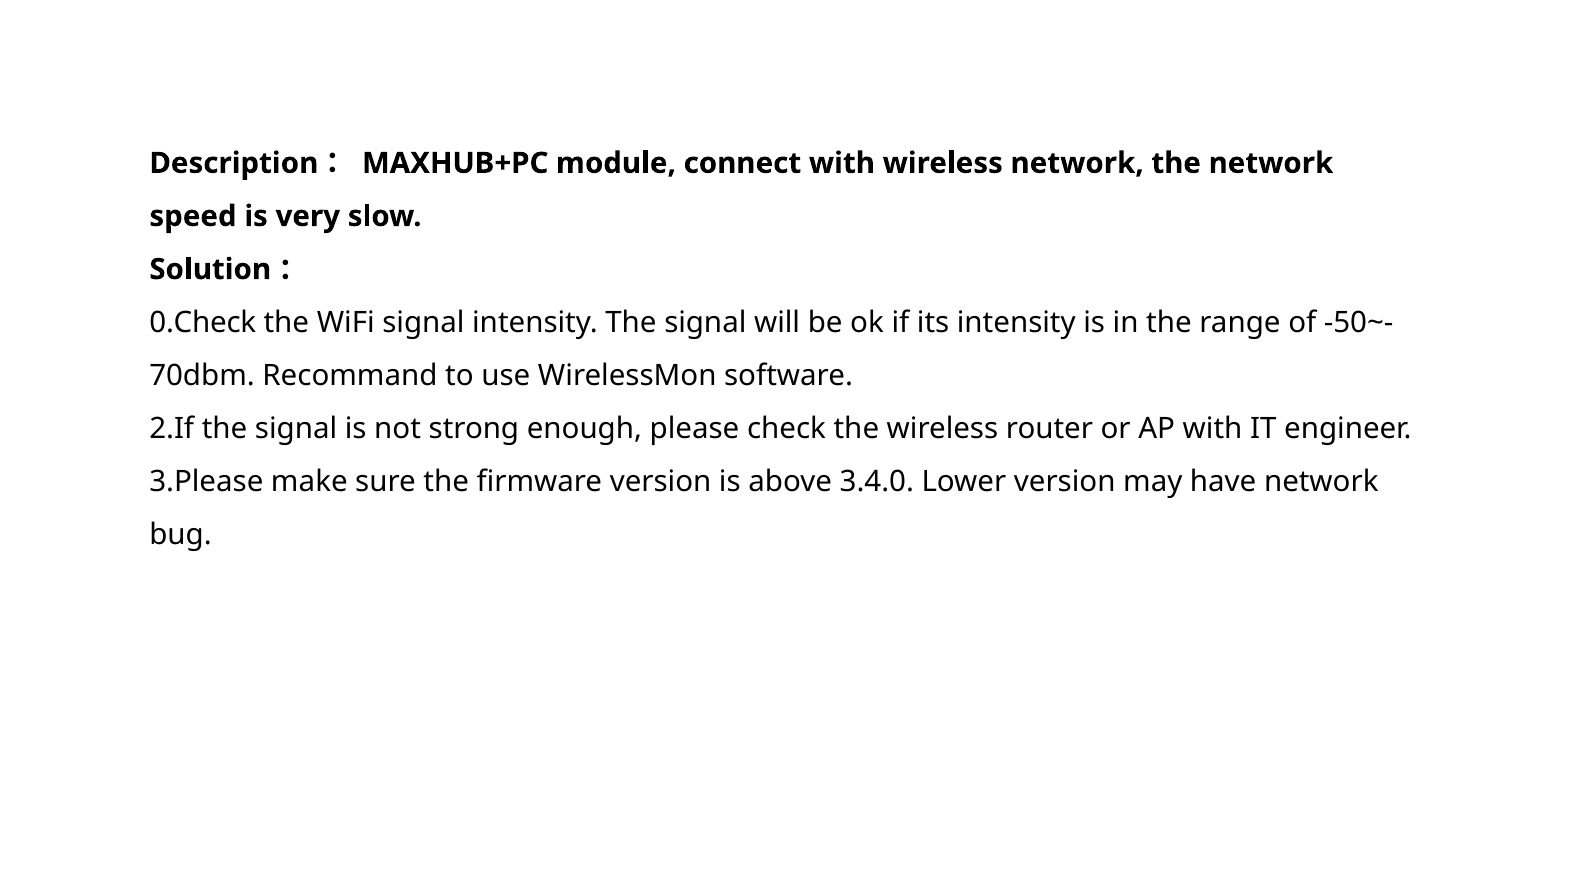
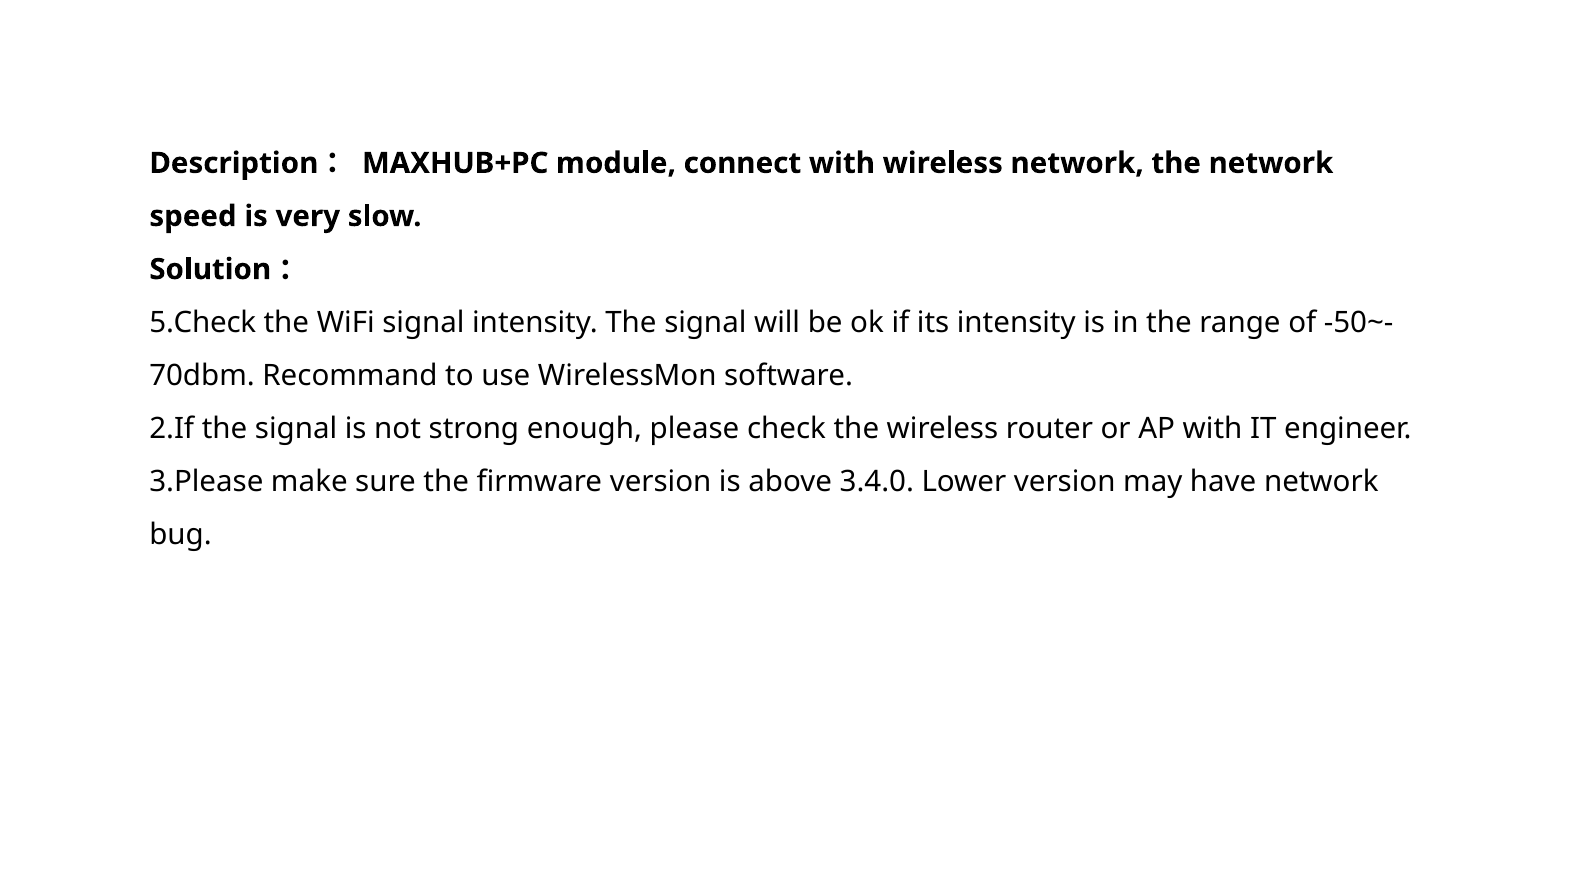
0.Check: 0.Check -> 5.Check
